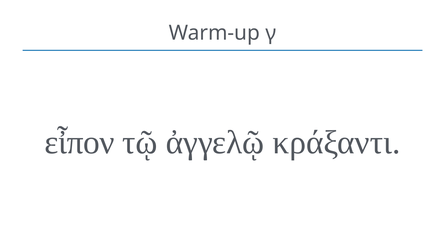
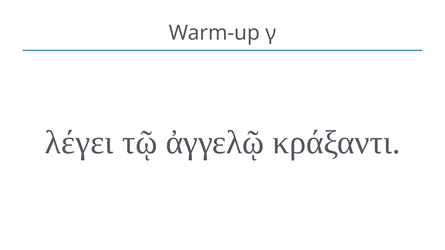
εἶπον: εἶπον -> λέγει
